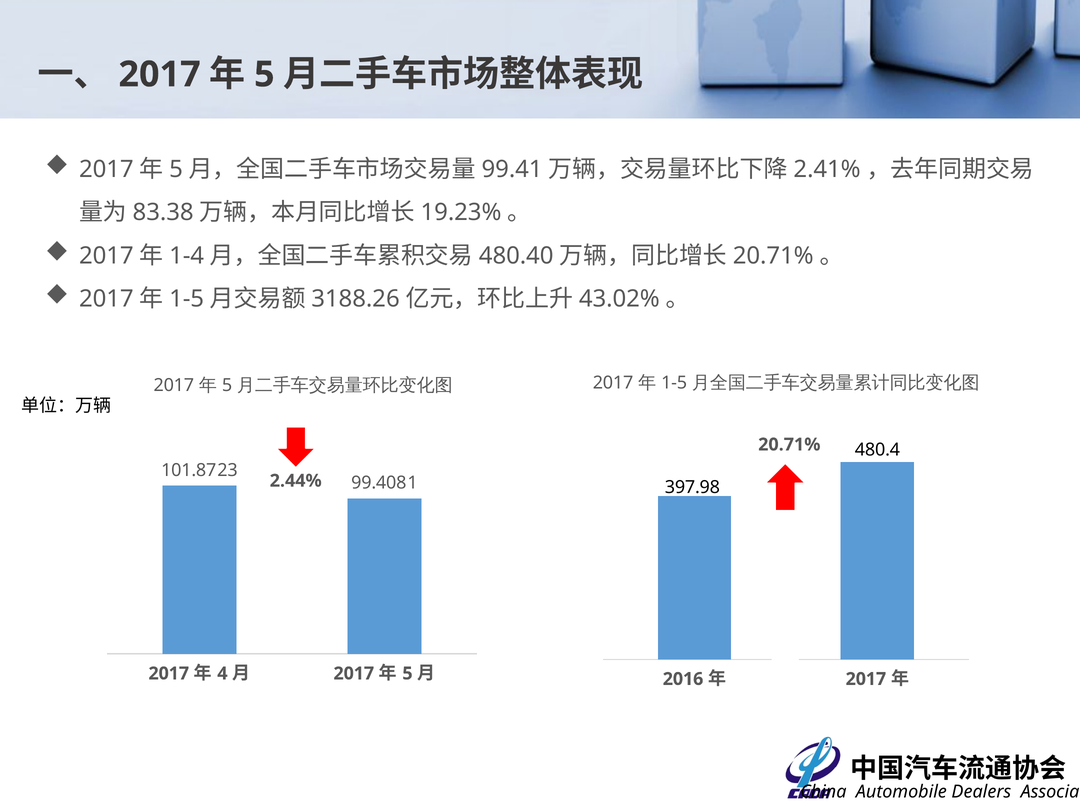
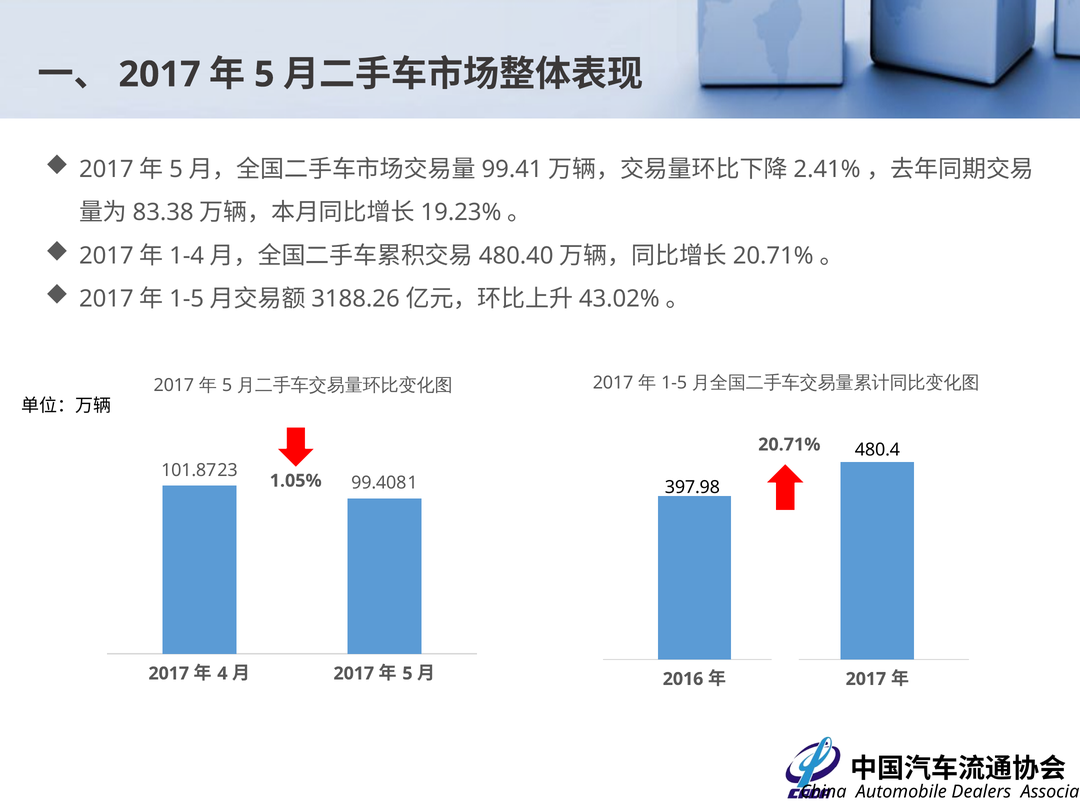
2.44%: 2.44% -> 1.05%
